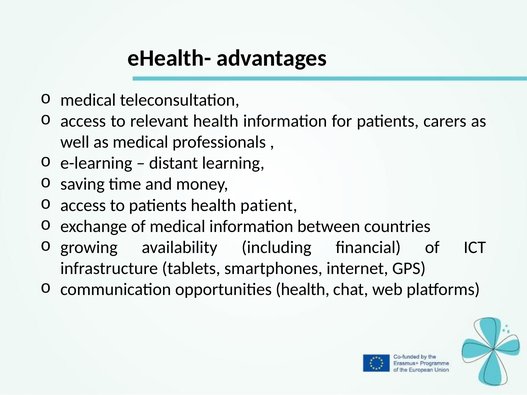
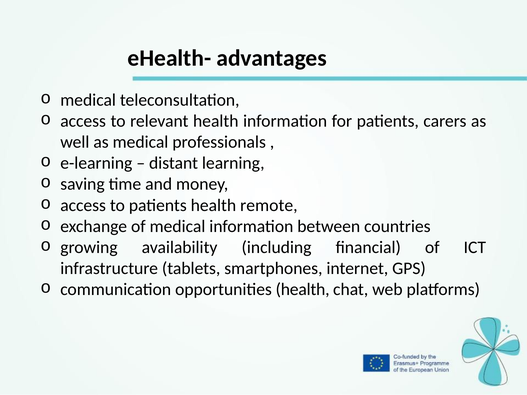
patient: patient -> remote
